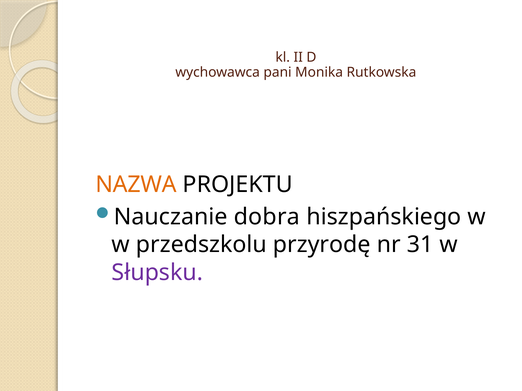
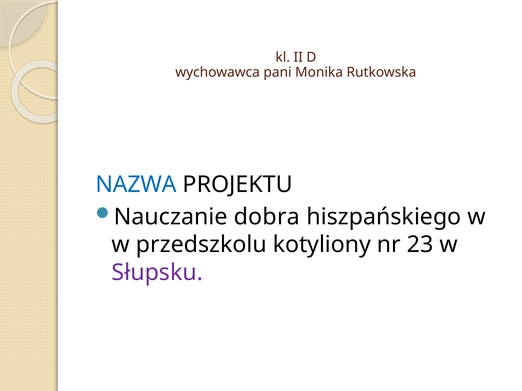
NAZWA colour: orange -> blue
przyrodę: przyrodę -> kotyliony
31: 31 -> 23
